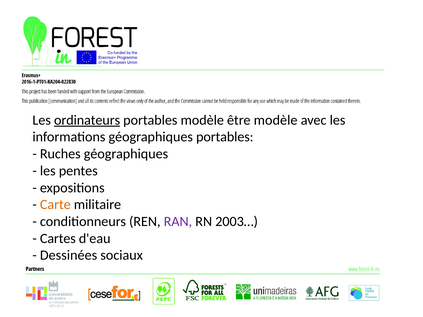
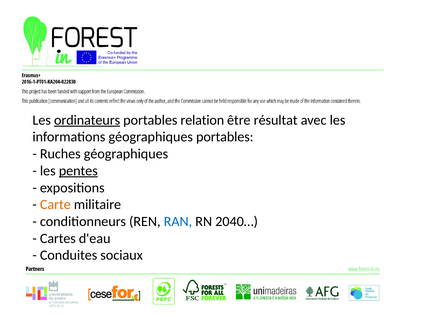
portables modèle: modèle -> relation
être modèle: modèle -> résultat
pentes underline: none -> present
RAN colour: purple -> blue
2003…: 2003… -> 2040…
Dessinées: Dessinées -> Conduites
